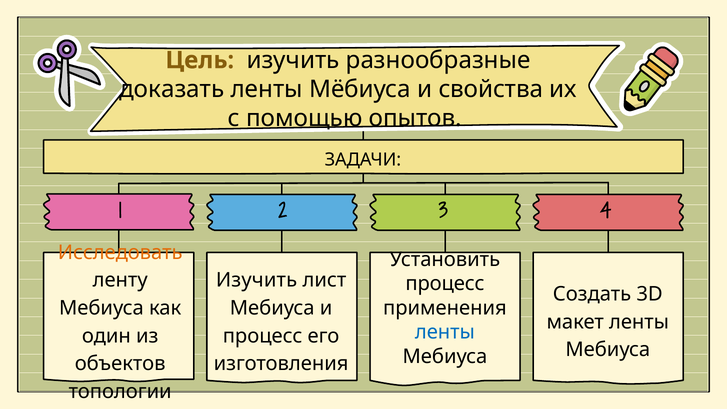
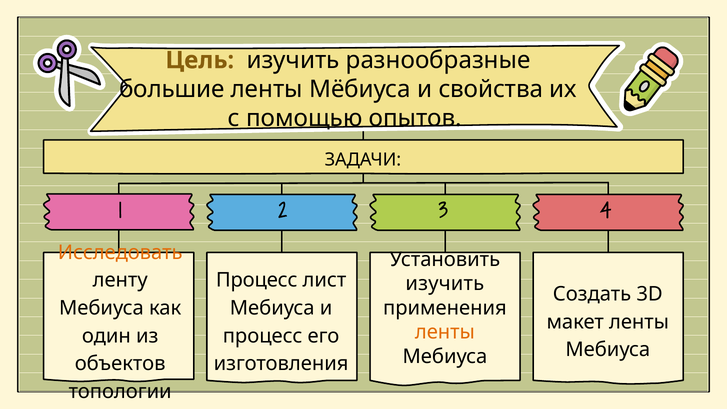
доказать: доказать -> большие
Изучить at (257, 280): Изучить -> Процесс
процесс at (445, 284): процесс -> изучить
ленты at (445, 332) colour: blue -> orange
